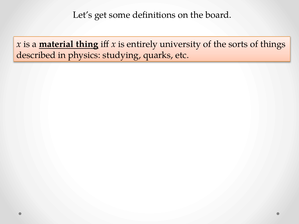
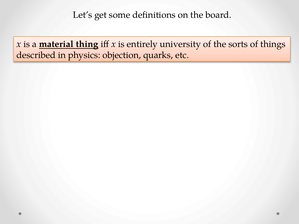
studying: studying -> objection
